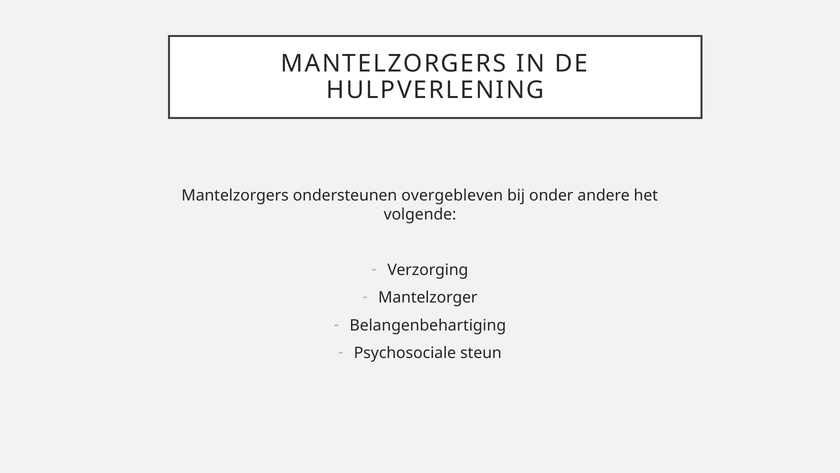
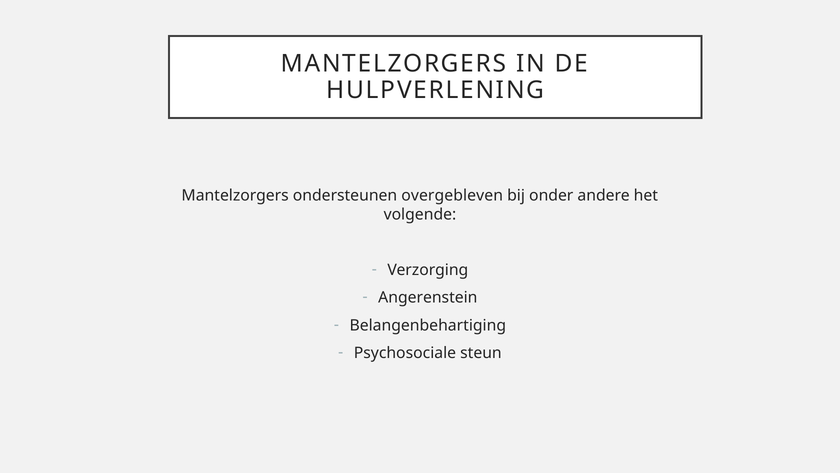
Mantelzorger: Mantelzorger -> Angerenstein
